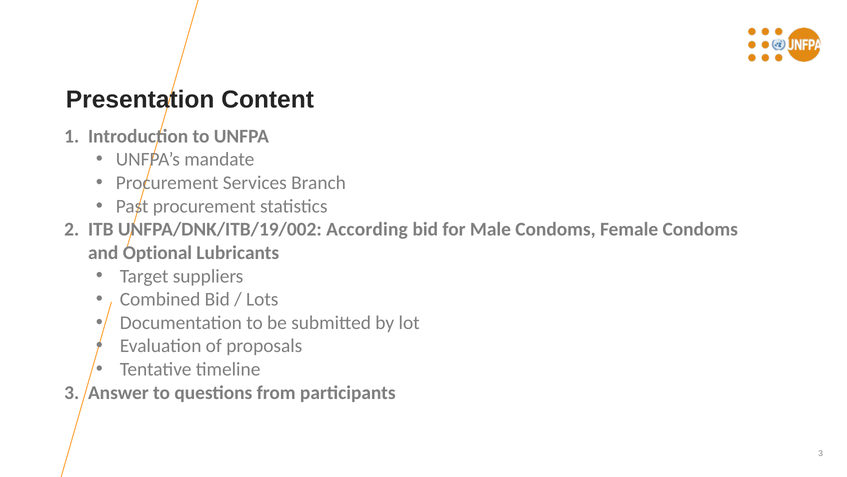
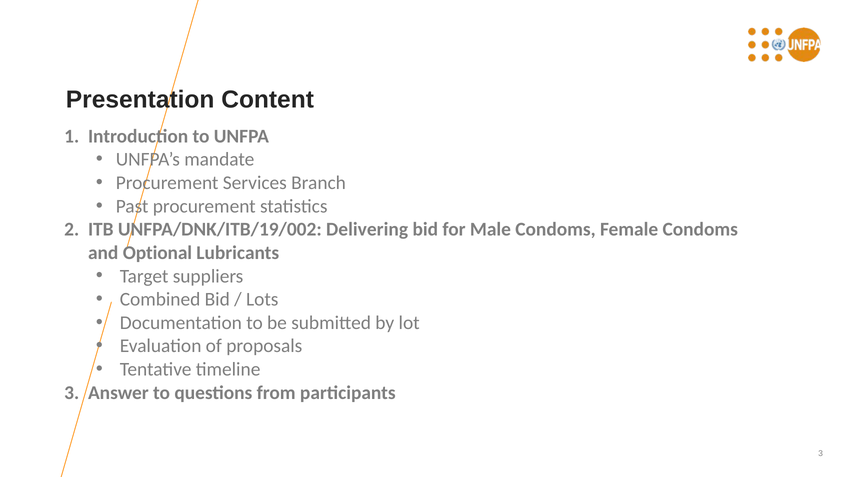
According: According -> Delivering
